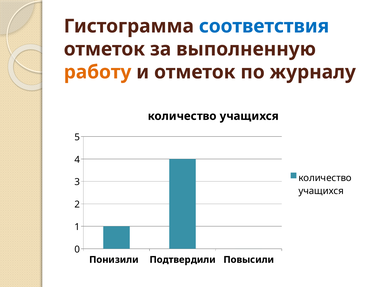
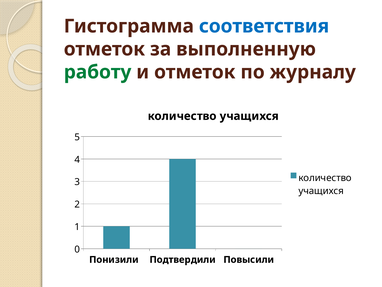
работу colour: orange -> green
